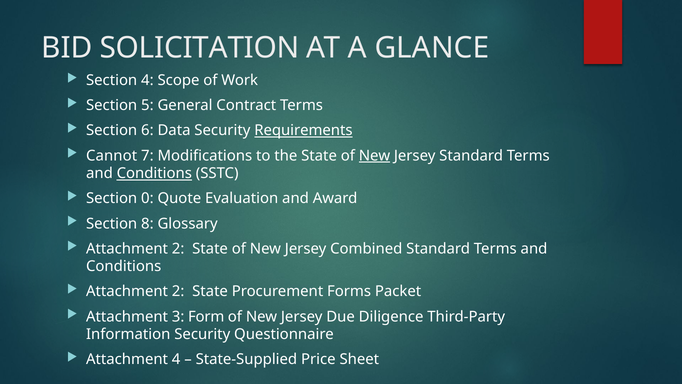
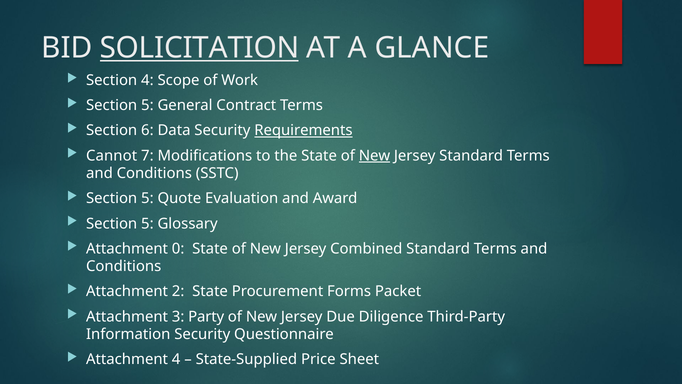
SOLICITATION underline: none -> present
Conditions at (154, 173) underline: present -> none
0 at (147, 198): 0 -> 5
8 at (147, 223): 8 -> 5
2 at (178, 248): 2 -> 0
Form: Form -> Party
